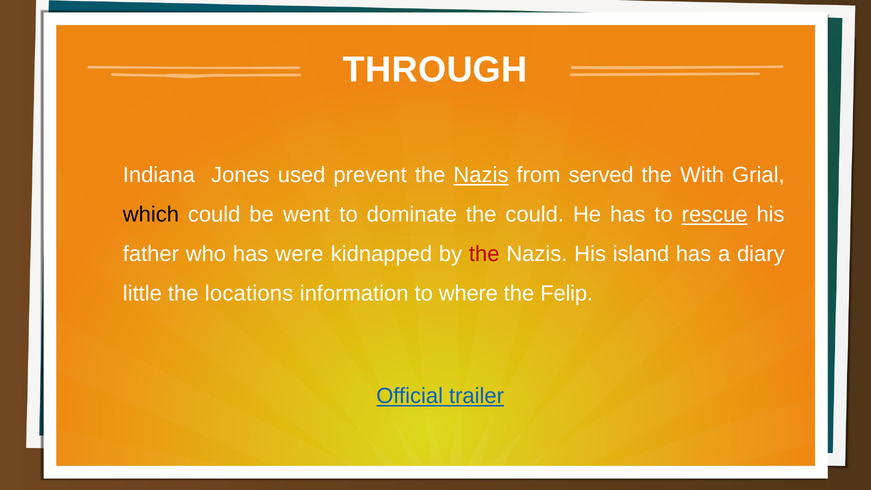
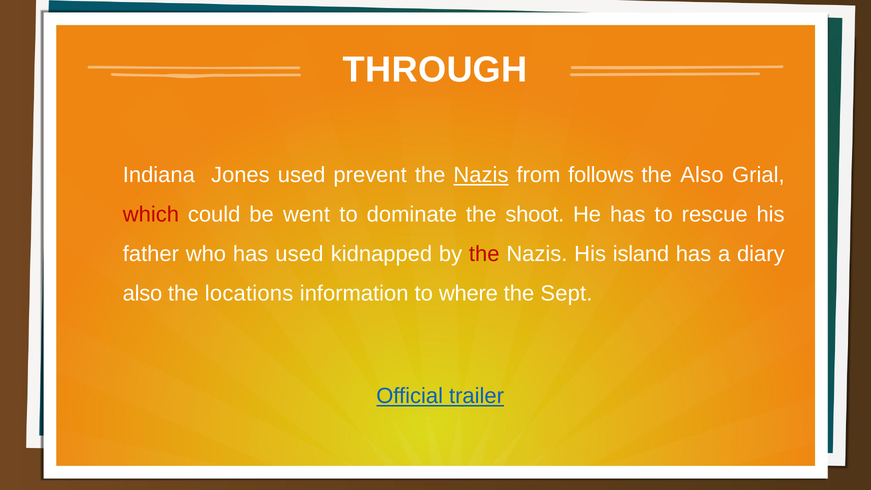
served: served -> follows
the With: With -> Also
which colour: black -> red
the could: could -> shoot
rescue underline: present -> none
has were: were -> used
little at (142, 294): little -> also
Felip: Felip -> Sept
